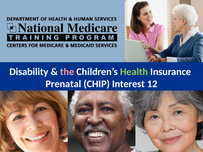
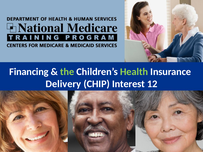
Disability: Disability -> Financing
the colour: pink -> light green
Prenatal: Prenatal -> Delivery
